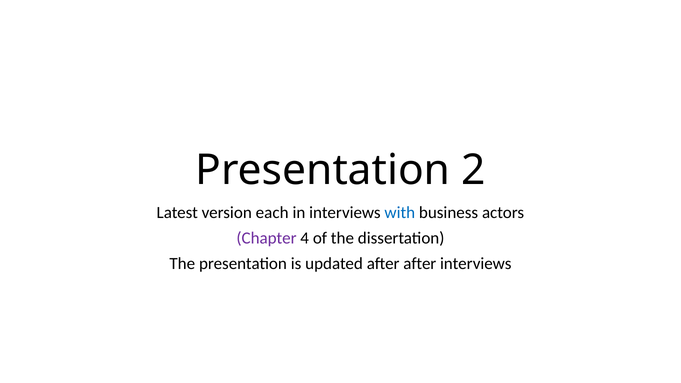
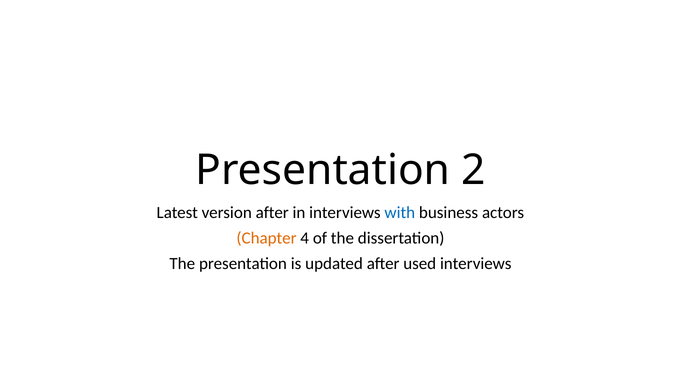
version each: each -> after
Chapter colour: purple -> orange
after after: after -> used
